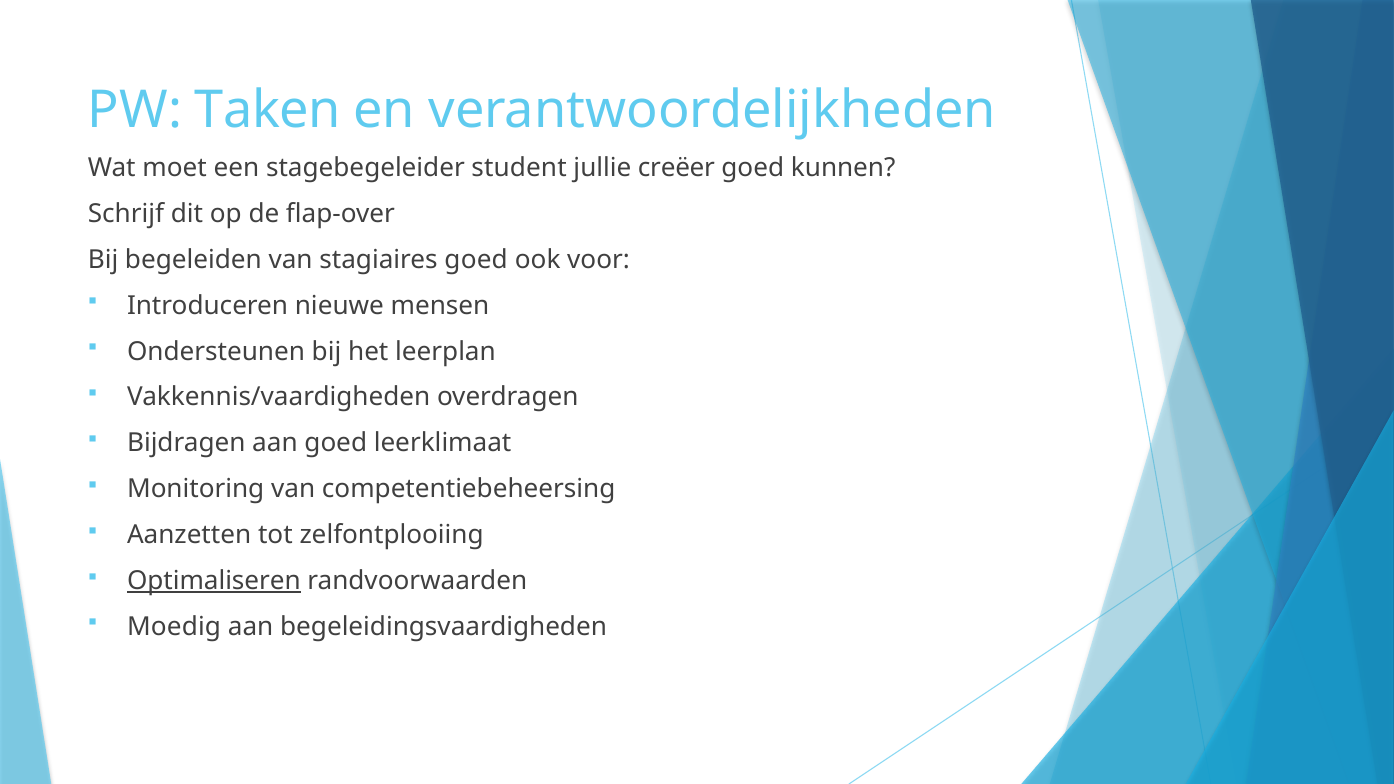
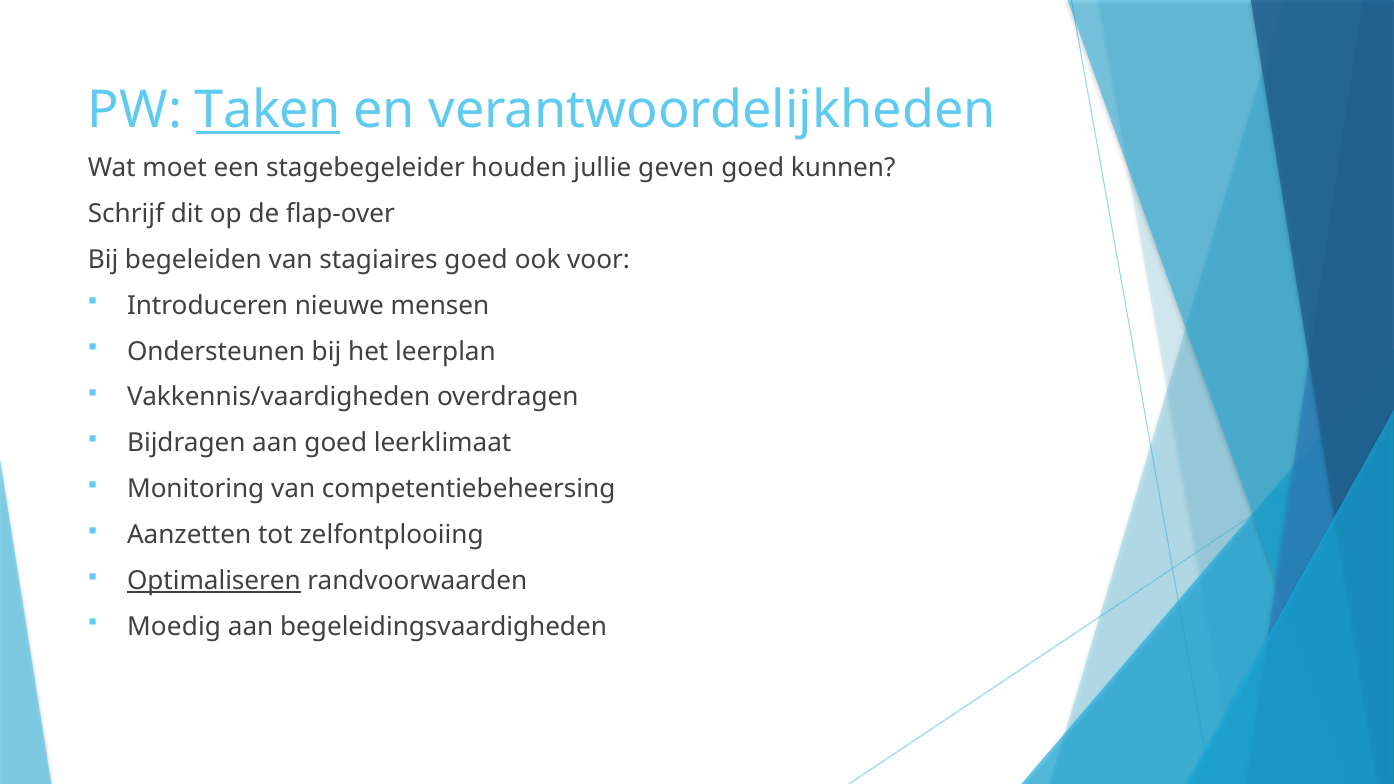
Taken underline: none -> present
student: student -> houden
creëer: creëer -> geven
